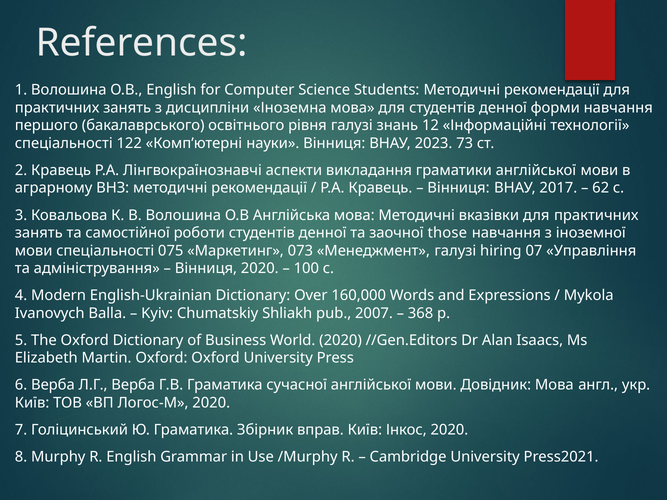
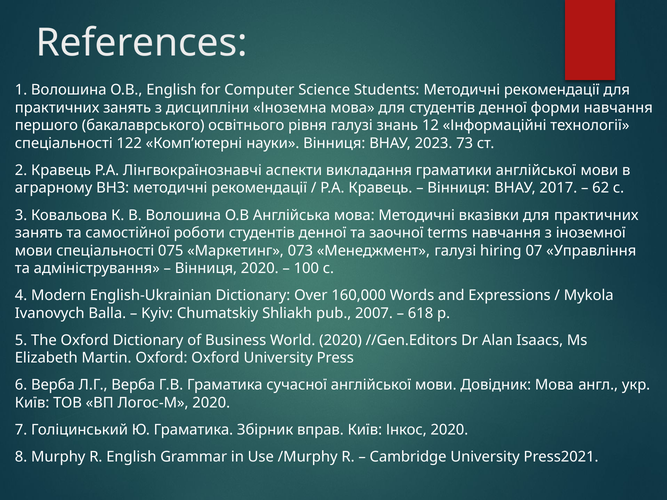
those: those -> terms
368: 368 -> 618
